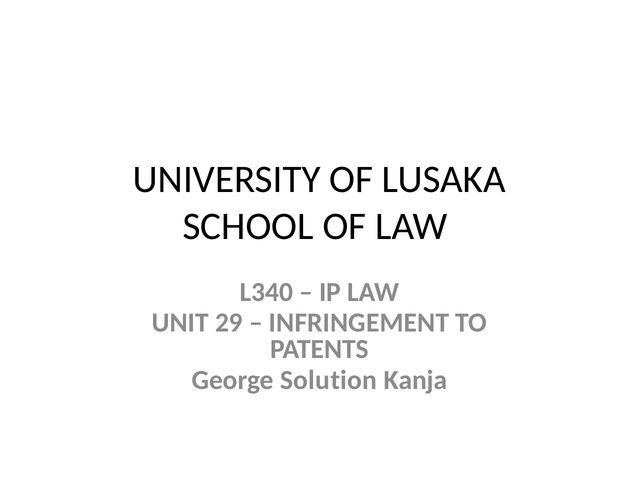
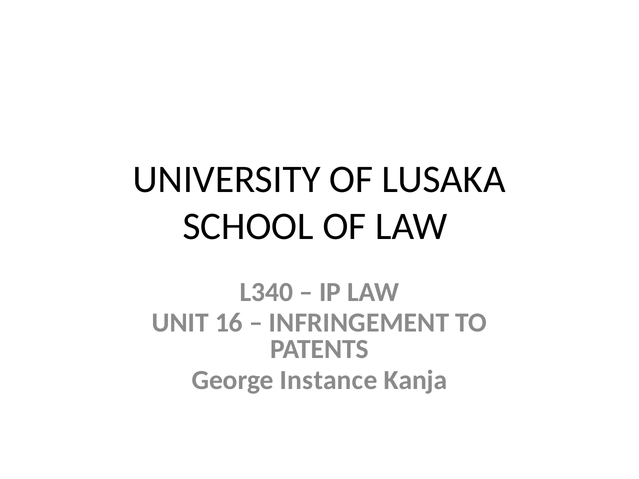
29: 29 -> 16
Solution: Solution -> Instance
